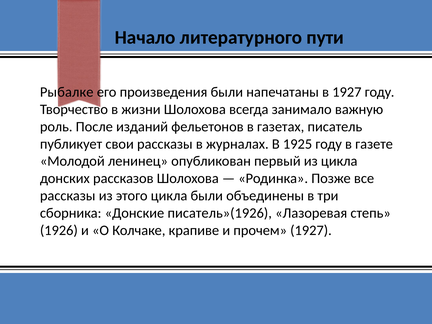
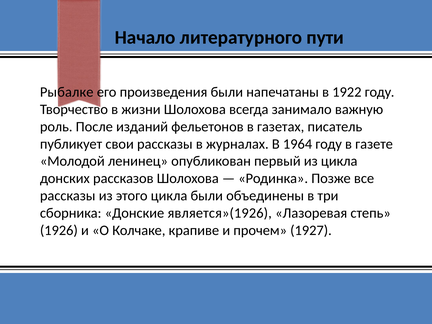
в 1927: 1927 -> 1922
1925: 1925 -> 1964
писатель»(1926: писатель»(1926 -> является»(1926
